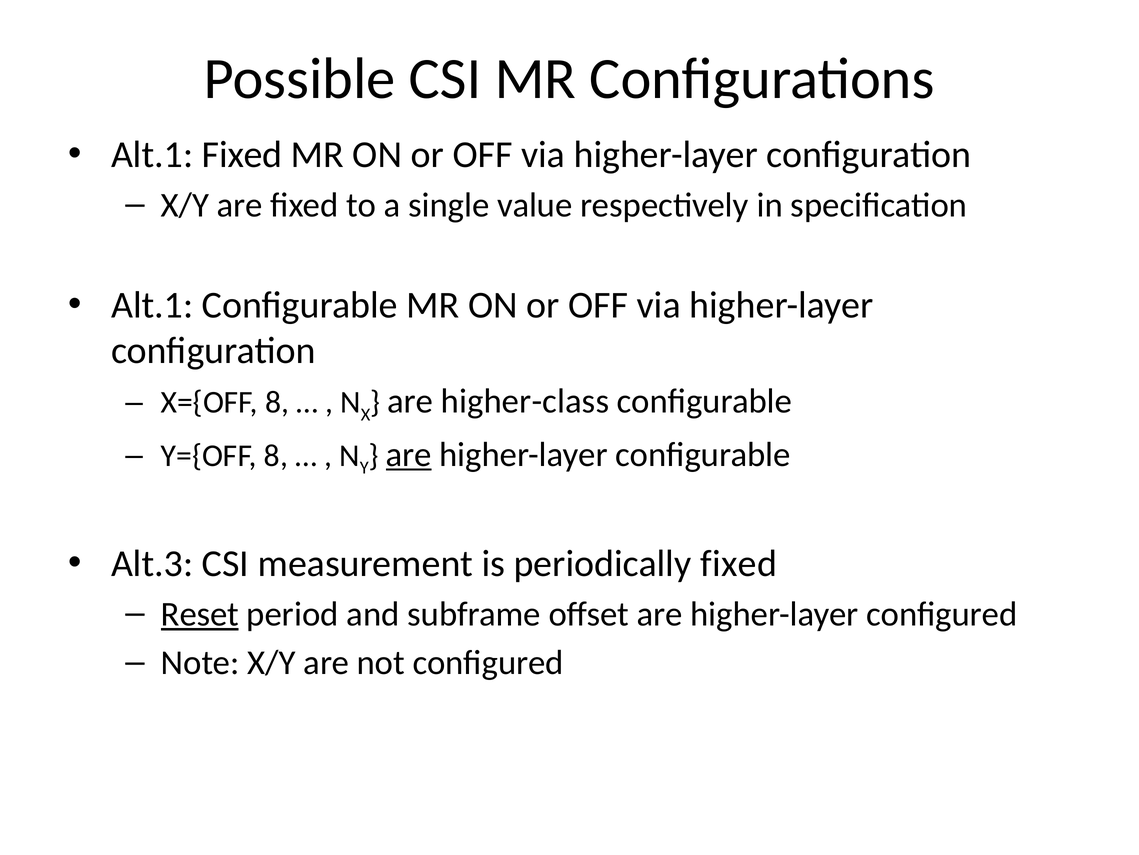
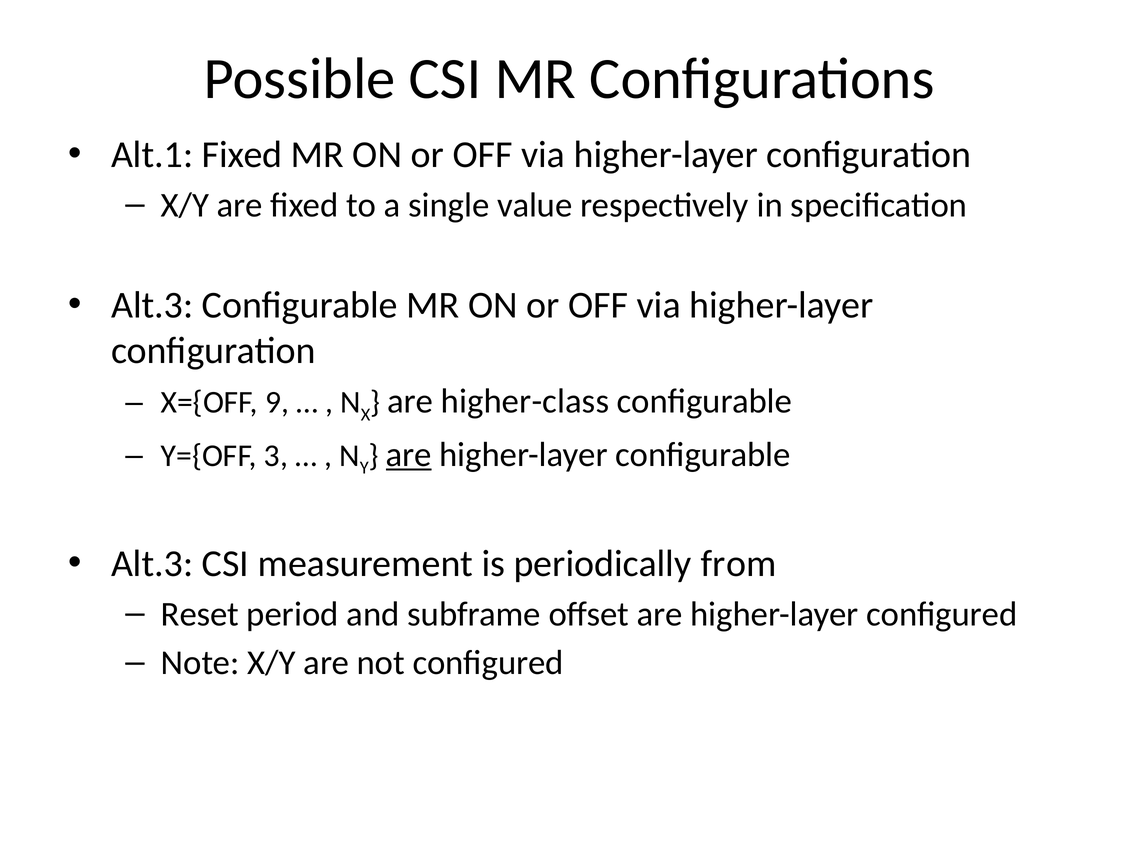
Alt.1 at (152, 305): Alt.1 -> Alt.3
X={OFF 8: 8 -> 9
Y={OFF 8: 8 -> 3
periodically fixed: fixed -> from
Reset underline: present -> none
